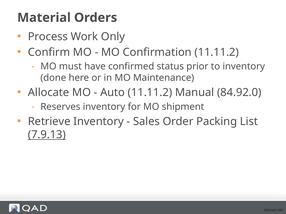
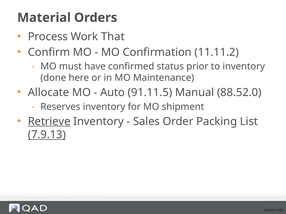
Only: Only -> That
Auto 11.11.2: 11.11.2 -> 91.11.5
84.92.0: 84.92.0 -> 88.52.0
Retrieve underline: none -> present
